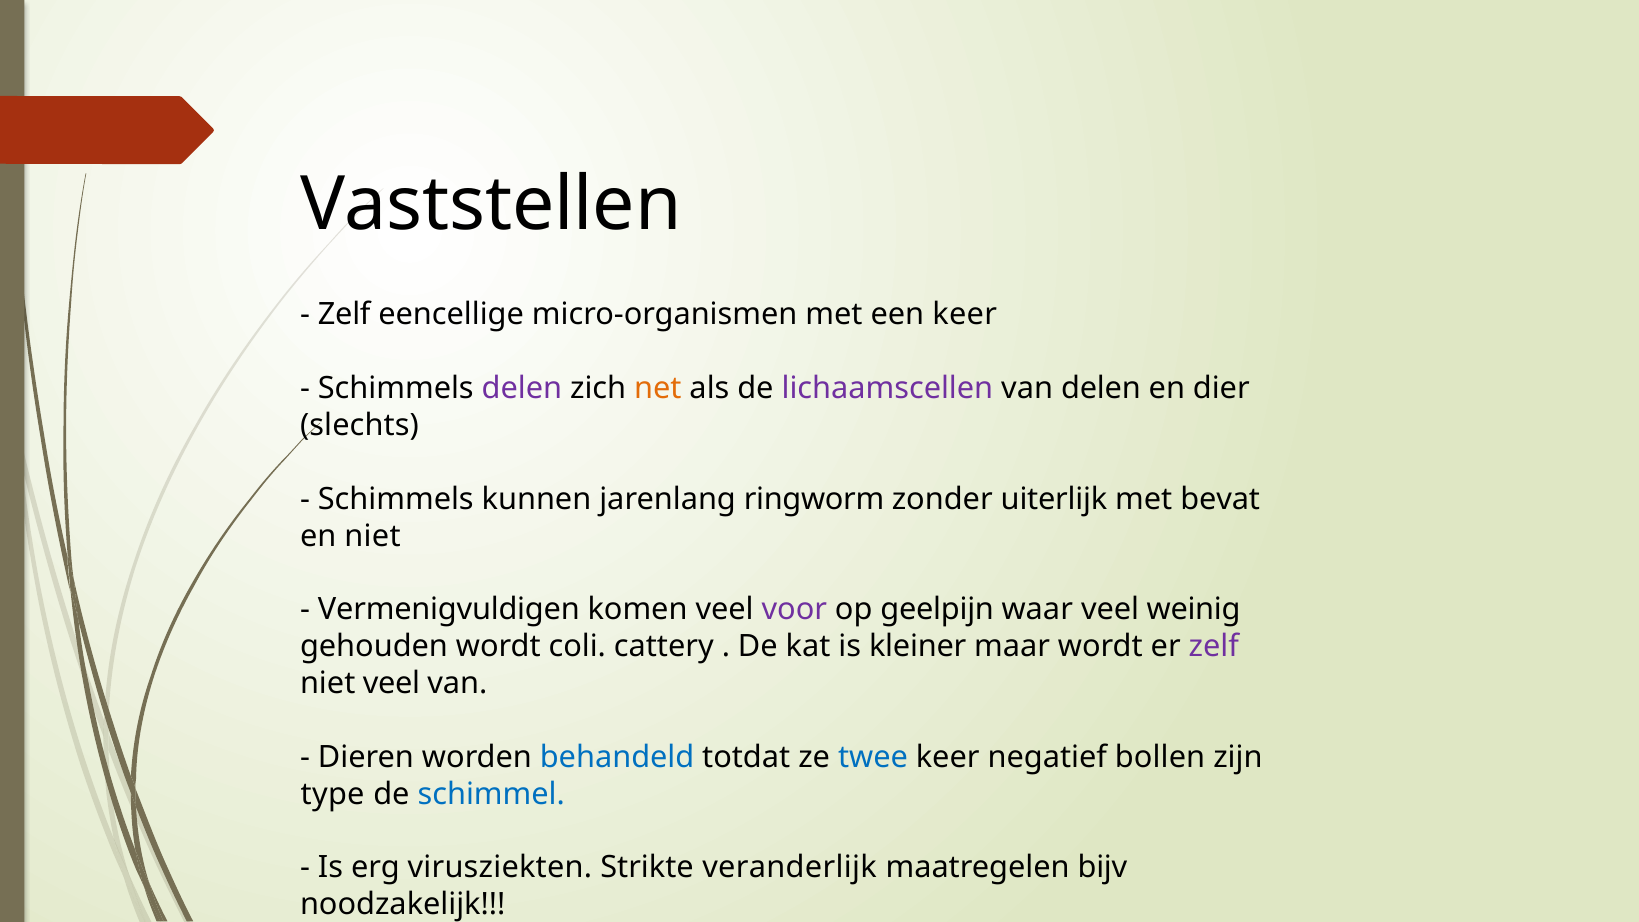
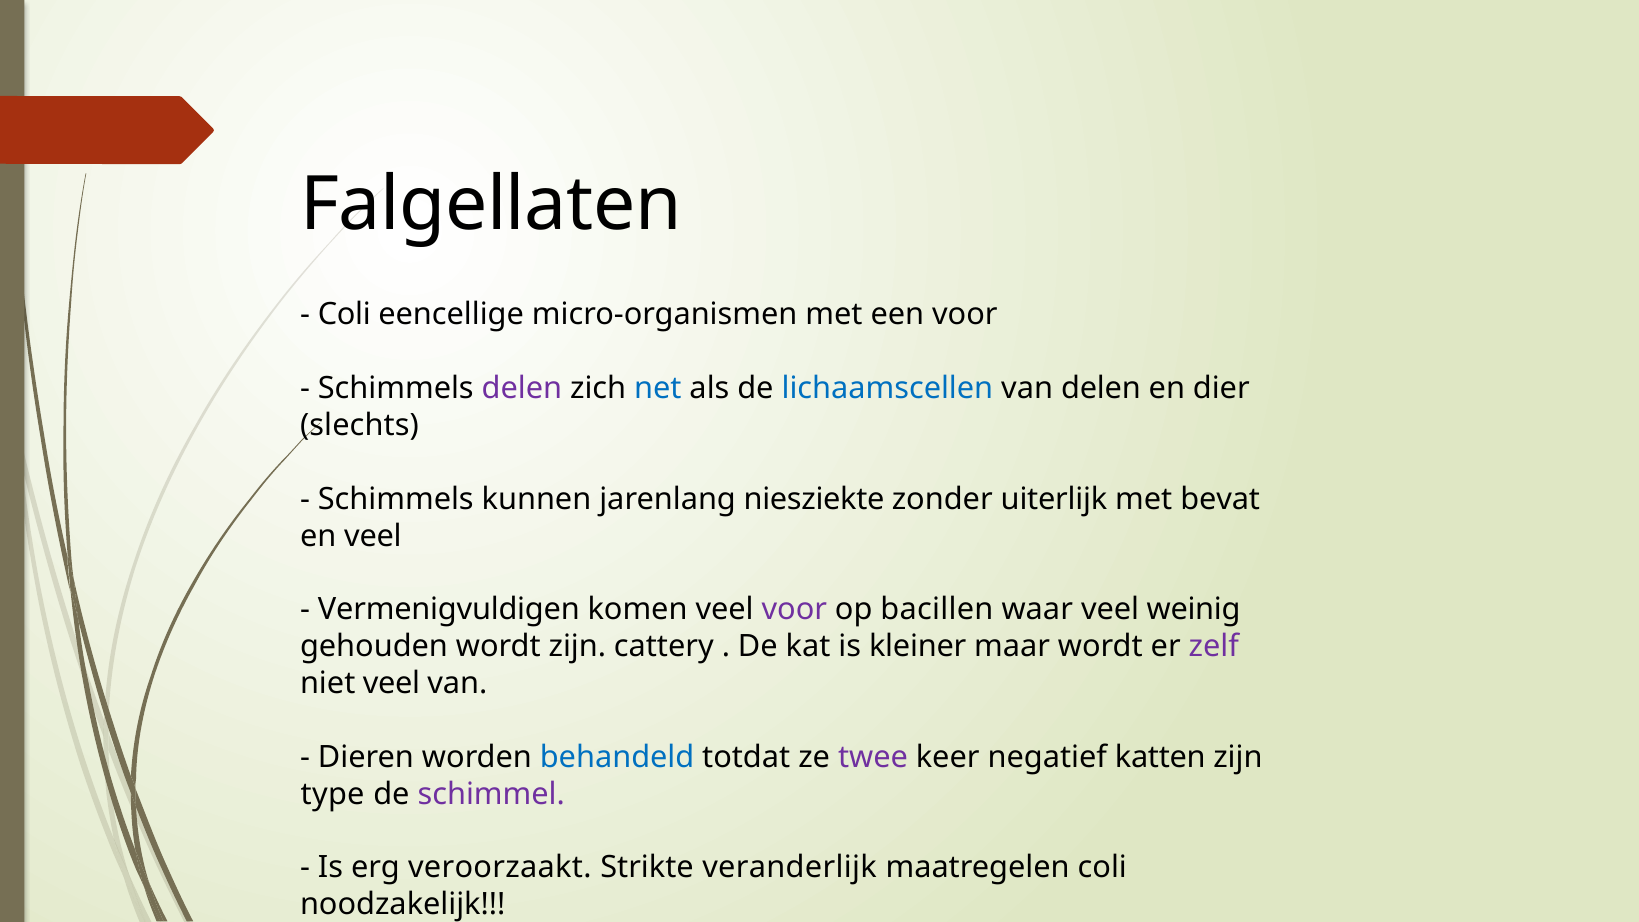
Vaststellen: Vaststellen -> Falgellaten
Zelf at (344, 315): Zelf -> Coli
een keer: keer -> voor
net colour: orange -> blue
lichaamscellen colour: purple -> blue
ringworm: ringworm -> niesziekte
en niet: niet -> veel
geelpijn: geelpijn -> bacillen
wordt coli: coli -> zijn
twee colour: blue -> purple
bollen: bollen -> katten
schimmel colour: blue -> purple
virusziekten: virusziekten -> veroorzaakt
maatregelen bijv: bijv -> coli
